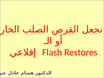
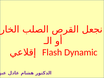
Restores: Restores -> Dynamic
